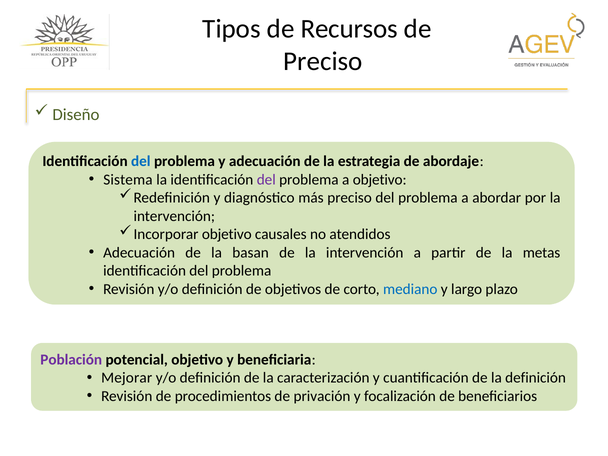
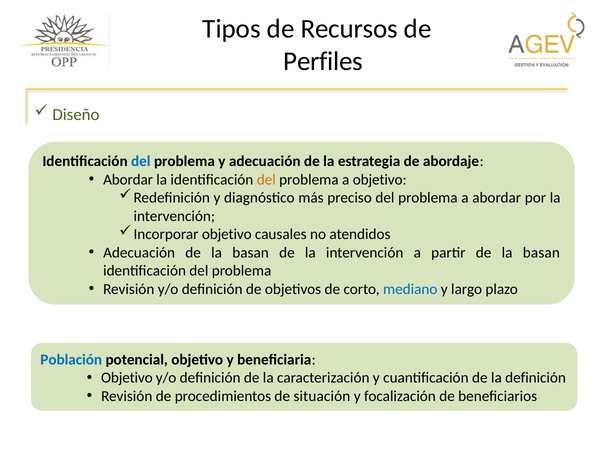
Preciso at (323, 61): Preciso -> Perfiles
Sistema at (128, 180): Sistema -> Abordar
del at (266, 180) colour: purple -> orange
partir de la metas: metas -> basan
Población colour: purple -> blue
Mejorar at (127, 378): Mejorar -> Objetivo
privación: privación -> situación
